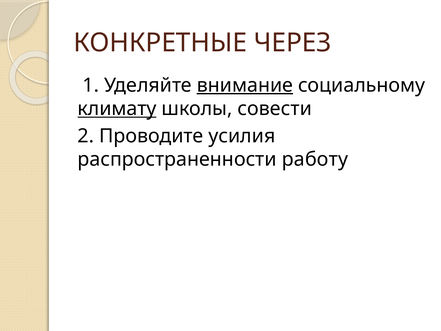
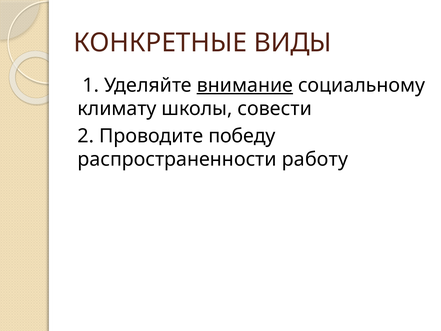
ЧЕРЕЗ: ЧЕРЕЗ -> ВИДЫ
климату underline: present -> none
усилия: усилия -> победу
